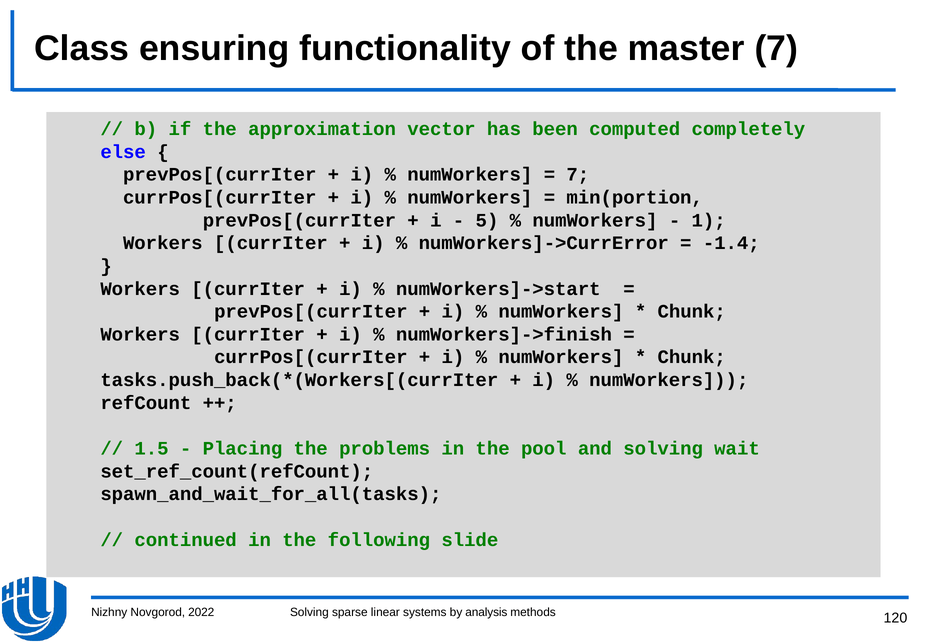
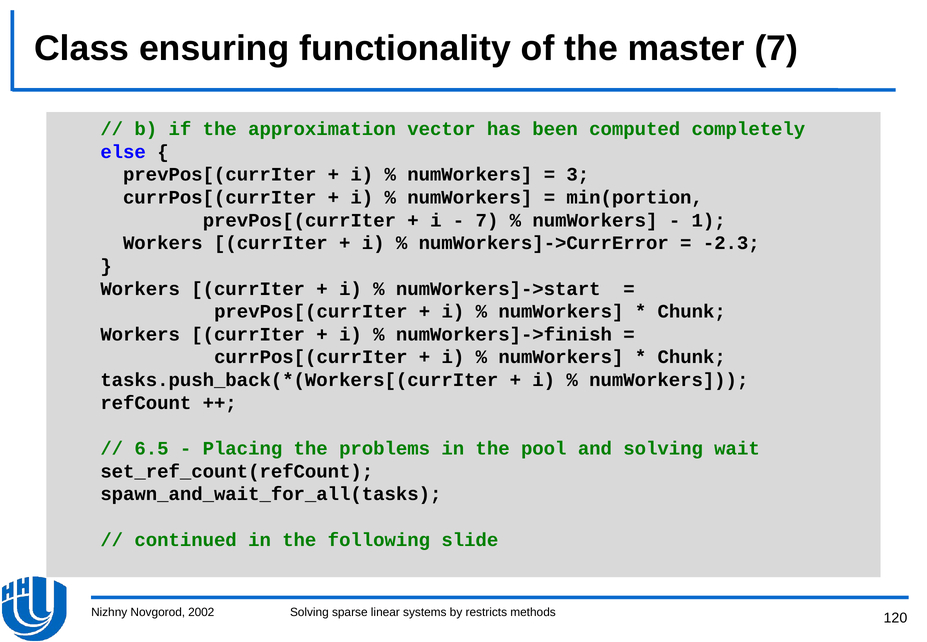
7 at (578, 175): 7 -> 3
5 at (487, 220): 5 -> 7
-1.4: -1.4 -> -2.3
1.5: 1.5 -> 6.5
2022: 2022 -> 2002
analysis: analysis -> restricts
